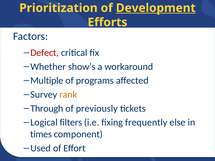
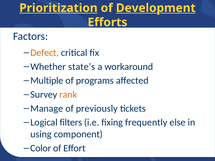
Prioritization underline: none -> present
Defect colour: red -> orange
show’s: show’s -> state’s
Through: Through -> Manage
times: times -> using
Used: Used -> Color
